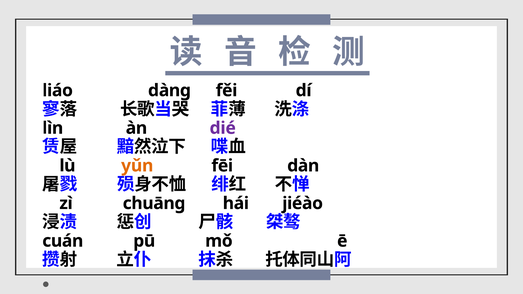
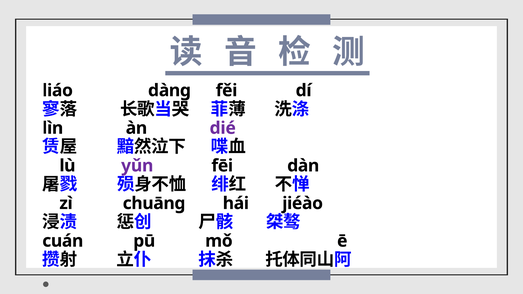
yǔn colour: orange -> purple
